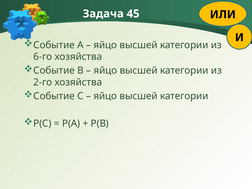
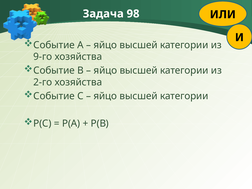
45: 45 -> 98
6-го: 6-го -> 9-го
